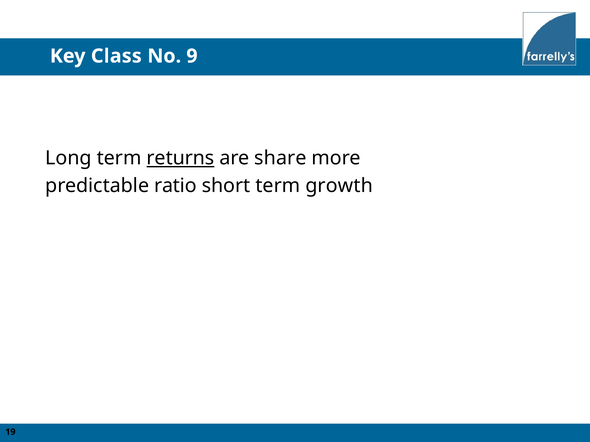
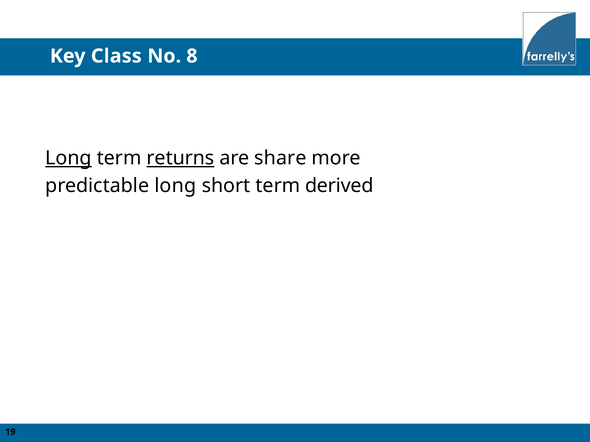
9: 9 -> 8
Long at (68, 158) underline: none -> present
predictable ratio: ratio -> long
growth: growth -> derived
